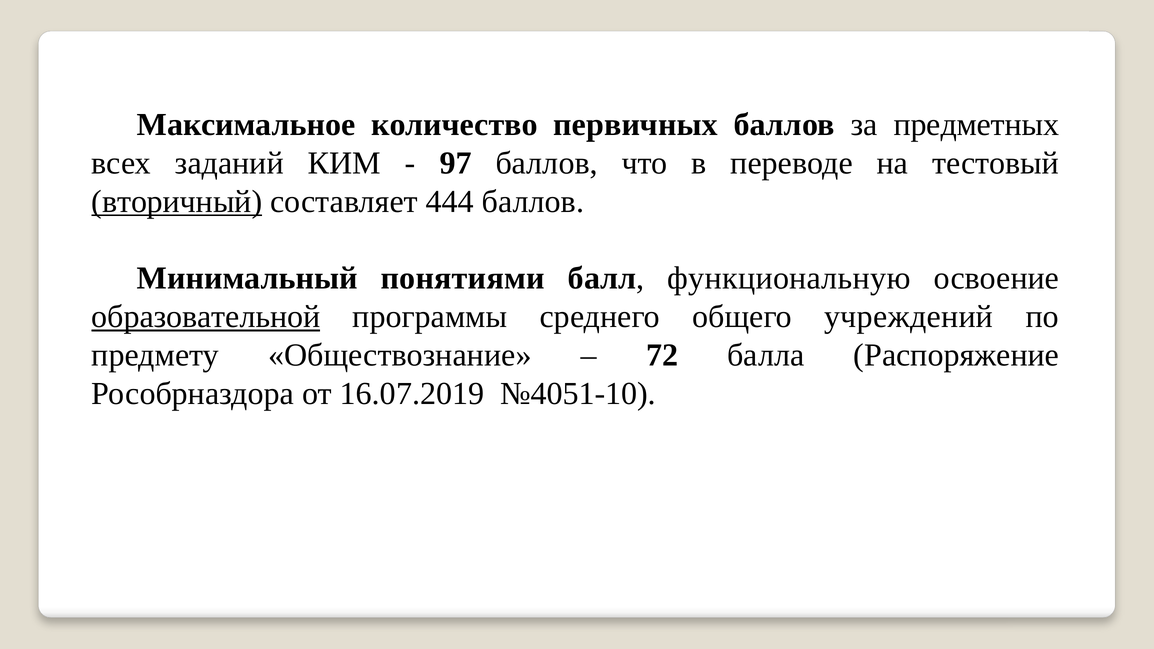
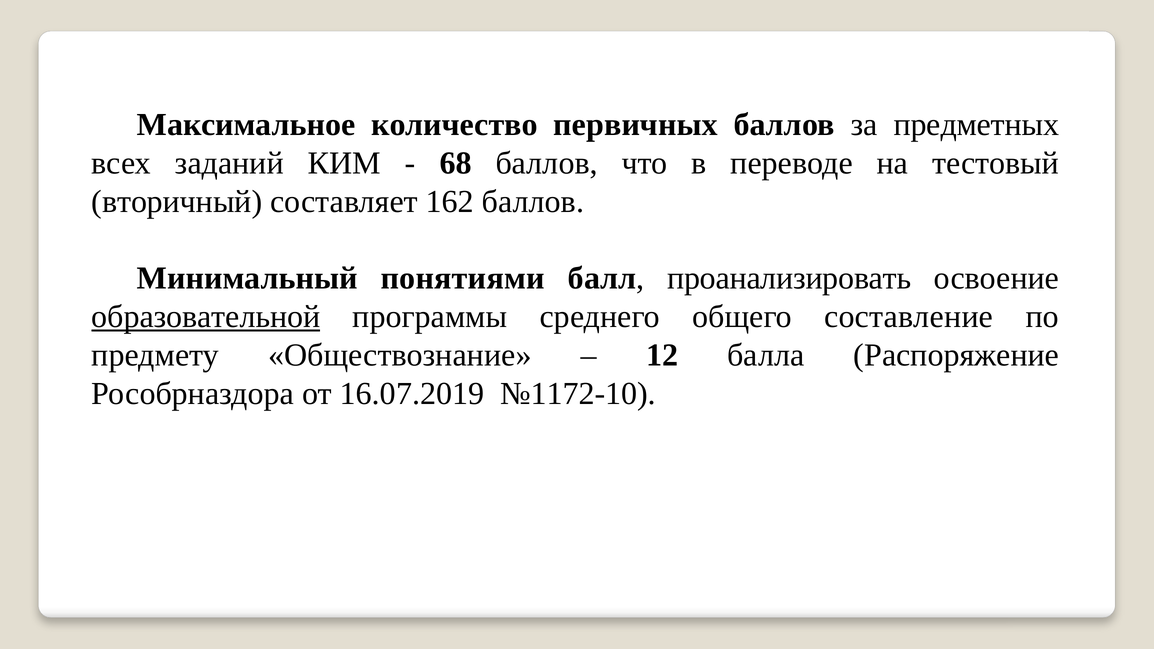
97: 97 -> 68
вторичный underline: present -> none
444: 444 -> 162
функциональную: функциональную -> проанализировать
учреждений: учреждений -> составление
72: 72 -> 12
№4051-10: №4051-10 -> №1172-10
